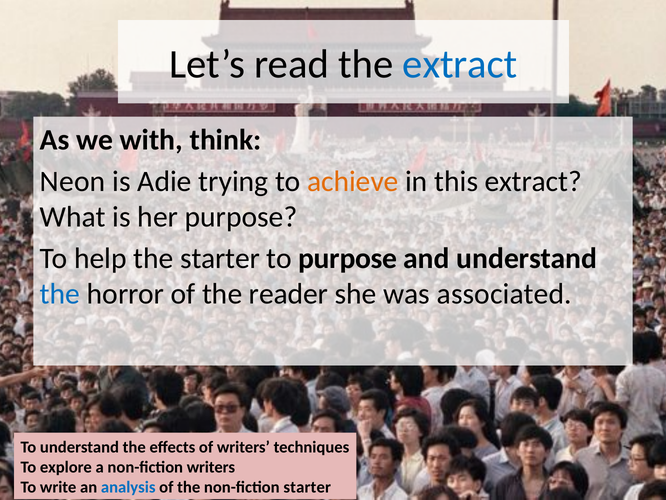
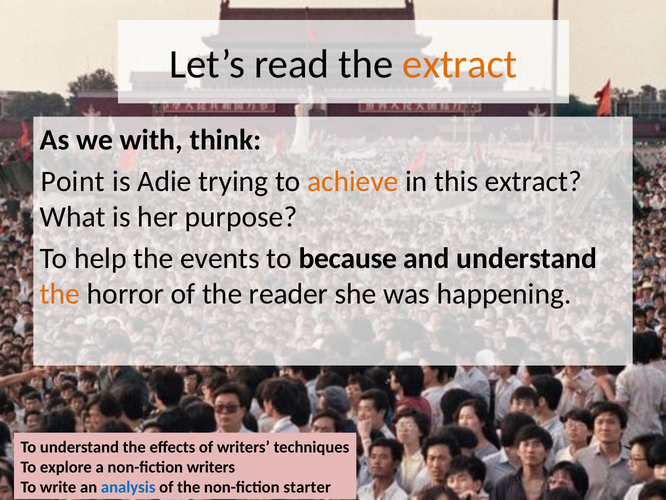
extract at (460, 64) colour: blue -> orange
Neon: Neon -> Point
the starter: starter -> events
to purpose: purpose -> because
the at (60, 294) colour: blue -> orange
associated: associated -> happening
